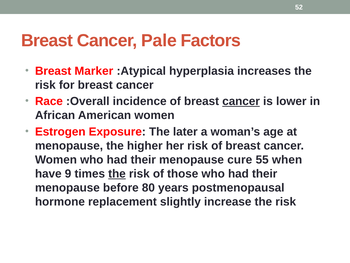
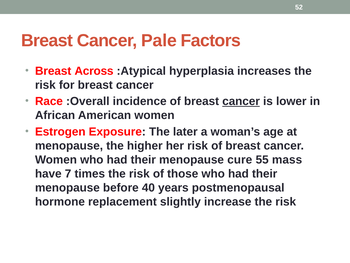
Marker: Marker -> Across
when: when -> mass
9: 9 -> 7
the at (117, 173) underline: present -> none
80: 80 -> 40
